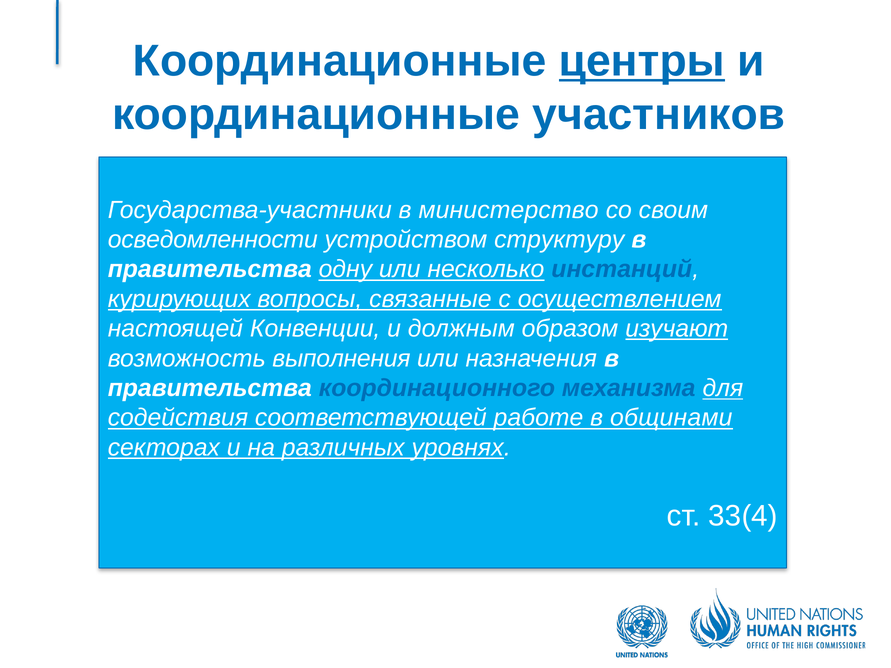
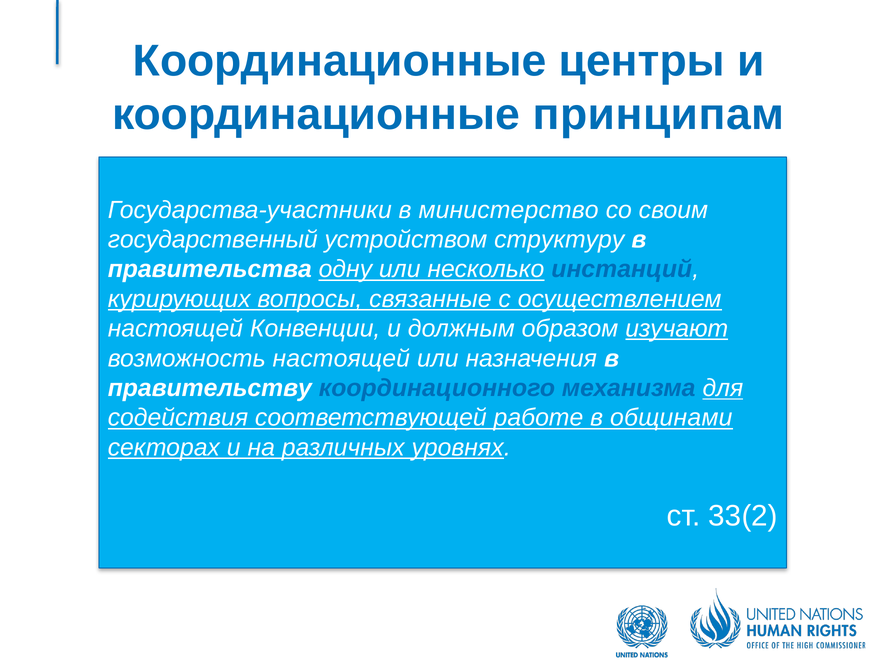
центры underline: present -> none
участников: участников -> принципам
осведомленности: осведомленности -> государственный
возможность выполнения: выполнения -> настоящей
правительства at (210, 388): правительства -> правительству
33(4: 33(4 -> 33(2
